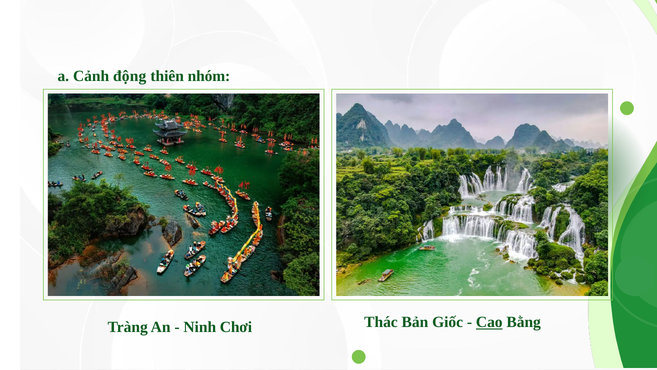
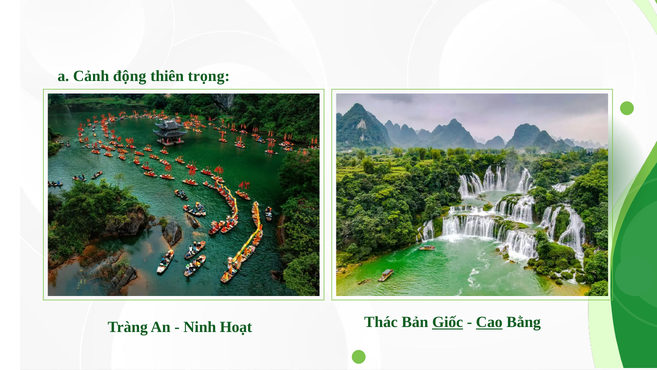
nhóm: nhóm -> trọng
Chơi: Chơi -> Hoạt
Giốc underline: none -> present
